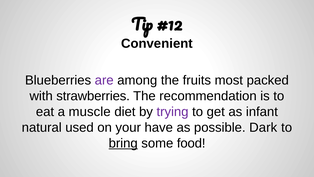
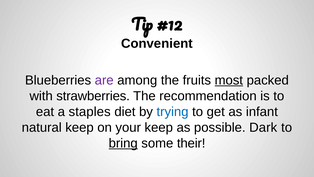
most underline: none -> present
muscle: muscle -> staples
trying colour: purple -> blue
natural used: used -> keep
your have: have -> keep
food: food -> their
